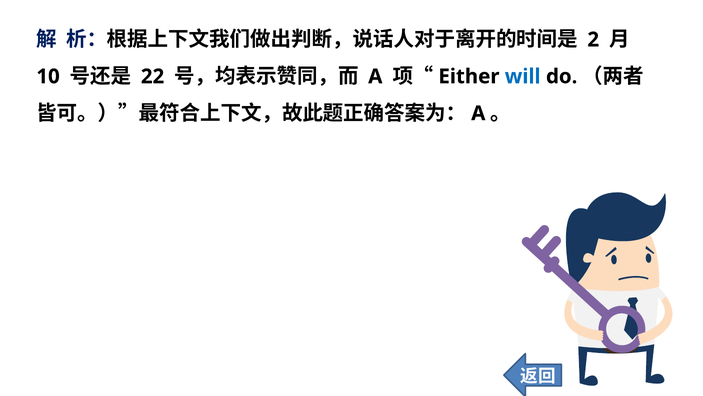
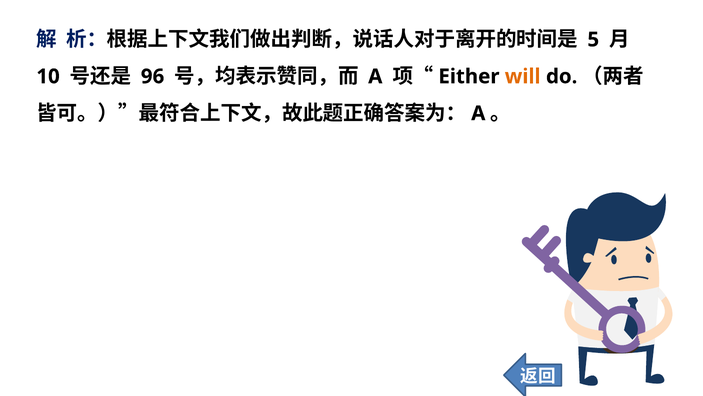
2: 2 -> 5
22: 22 -> 96
will colour: blue -> orange
